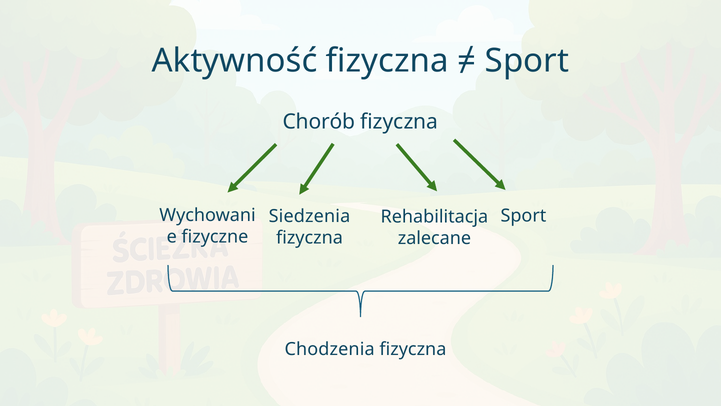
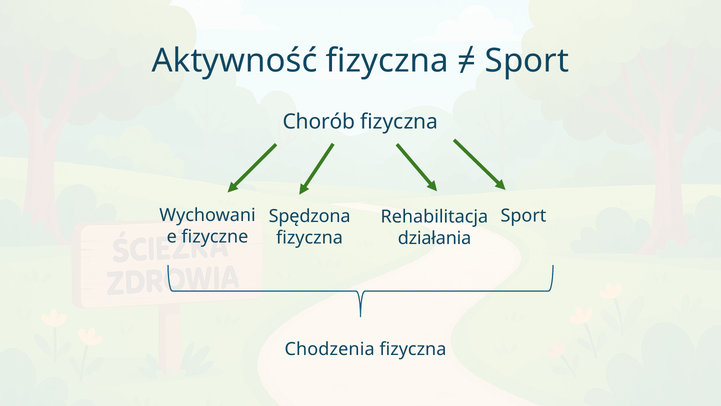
Siedzenia: Siedzenia -> Spędzona
zalecane: zalecane -> działania
